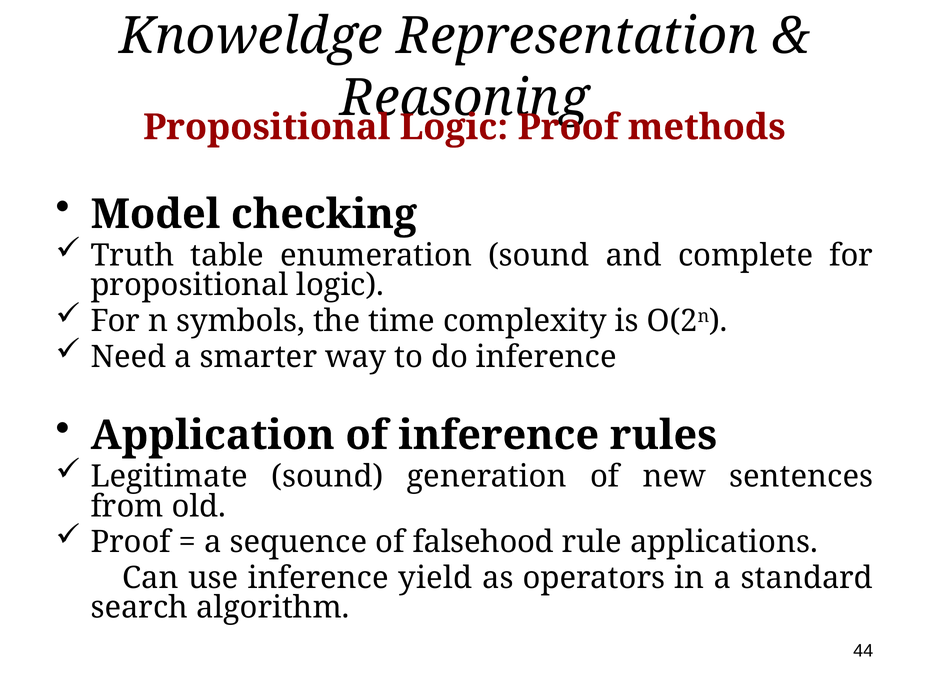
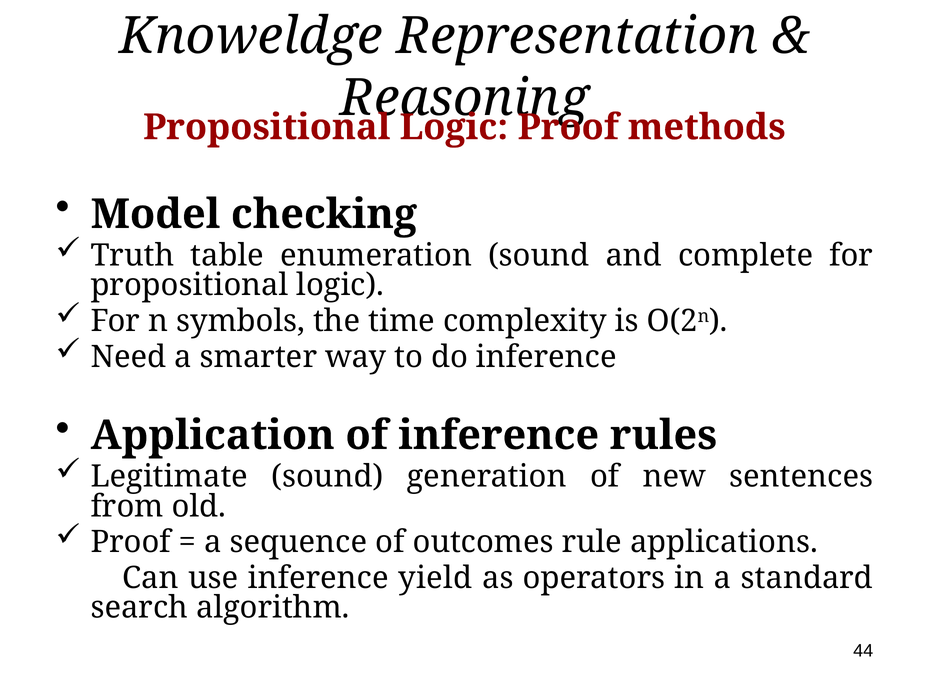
falsehood: falsehood -> outcomes
